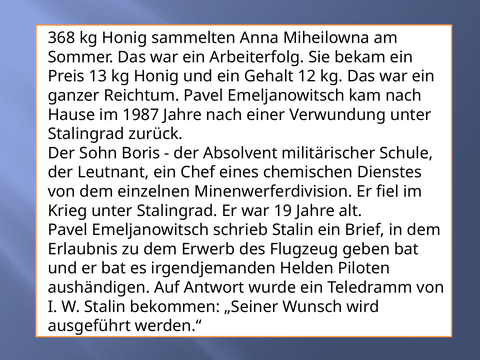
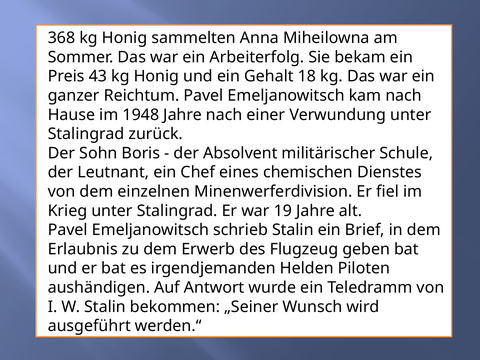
13: 13 -> 43
12: 12 -> 18
1987: 1987 -> 1948
